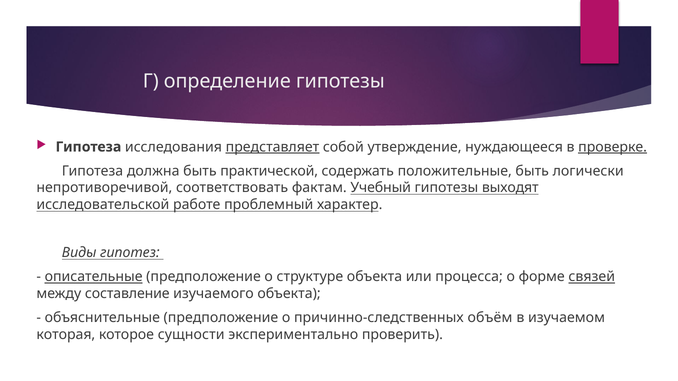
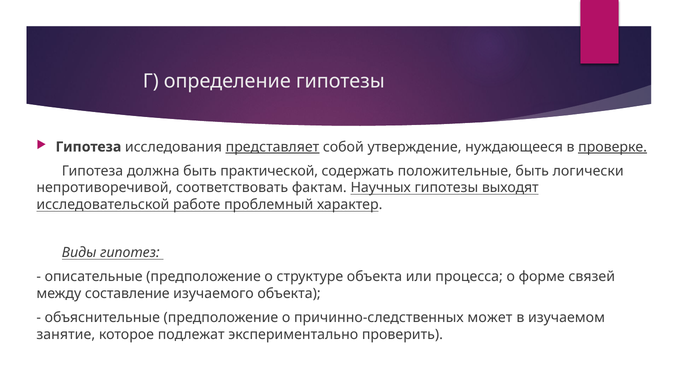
Учебный: Учебный -> Научных
описательные underline: present -> none
связей underline: present -> none
объём: объём -> может
которая: которая -> занятие
сущности: сущности -> подлежат
